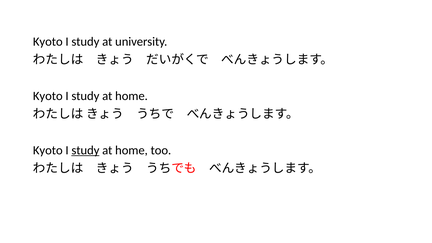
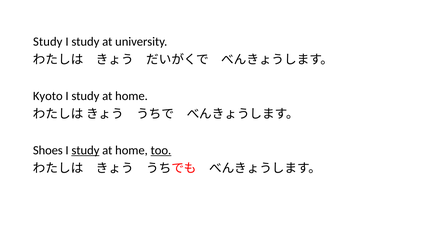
Kyoto at (48, 42): Kyoto -> Study
Kyoto at (48, 150): Kyoto -> Shoes
too underline: none -> present
